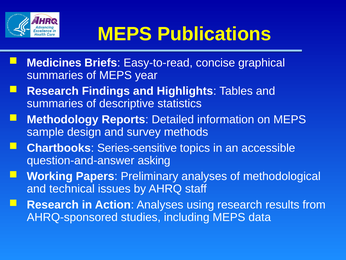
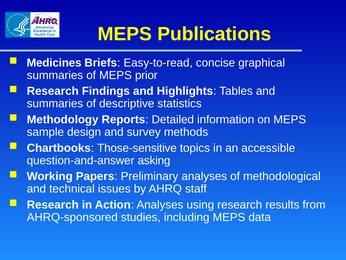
year: year -> prior
Series-sensitive: Series-sensitive -> Those-sensitive
